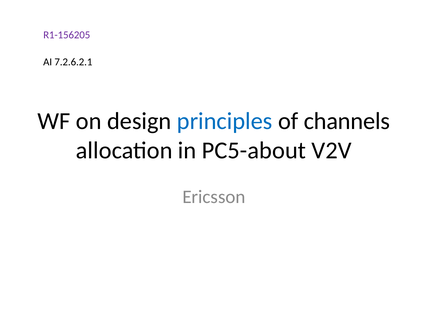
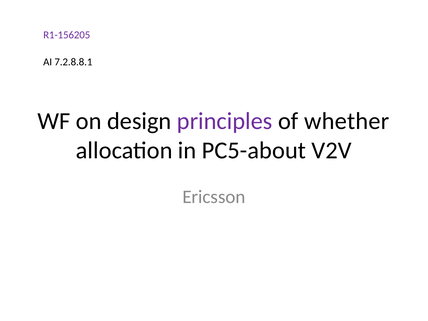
7.2.6.2.1: 7.2.6.2.1 -> 7.2.8.8.1
principles colour: blue -> purple
channels: channels -> whether
